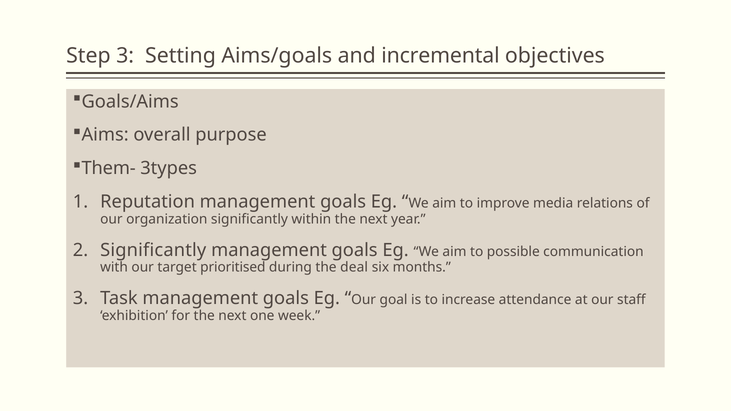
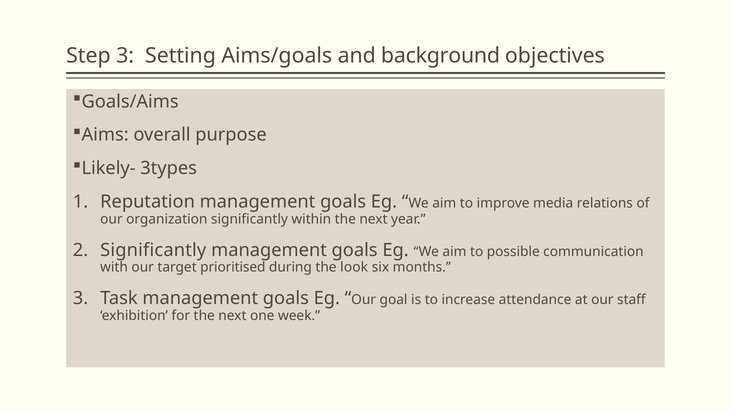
incremental: incremental -> background
Them-: Them- -> Likely-
deal: deal -> look
